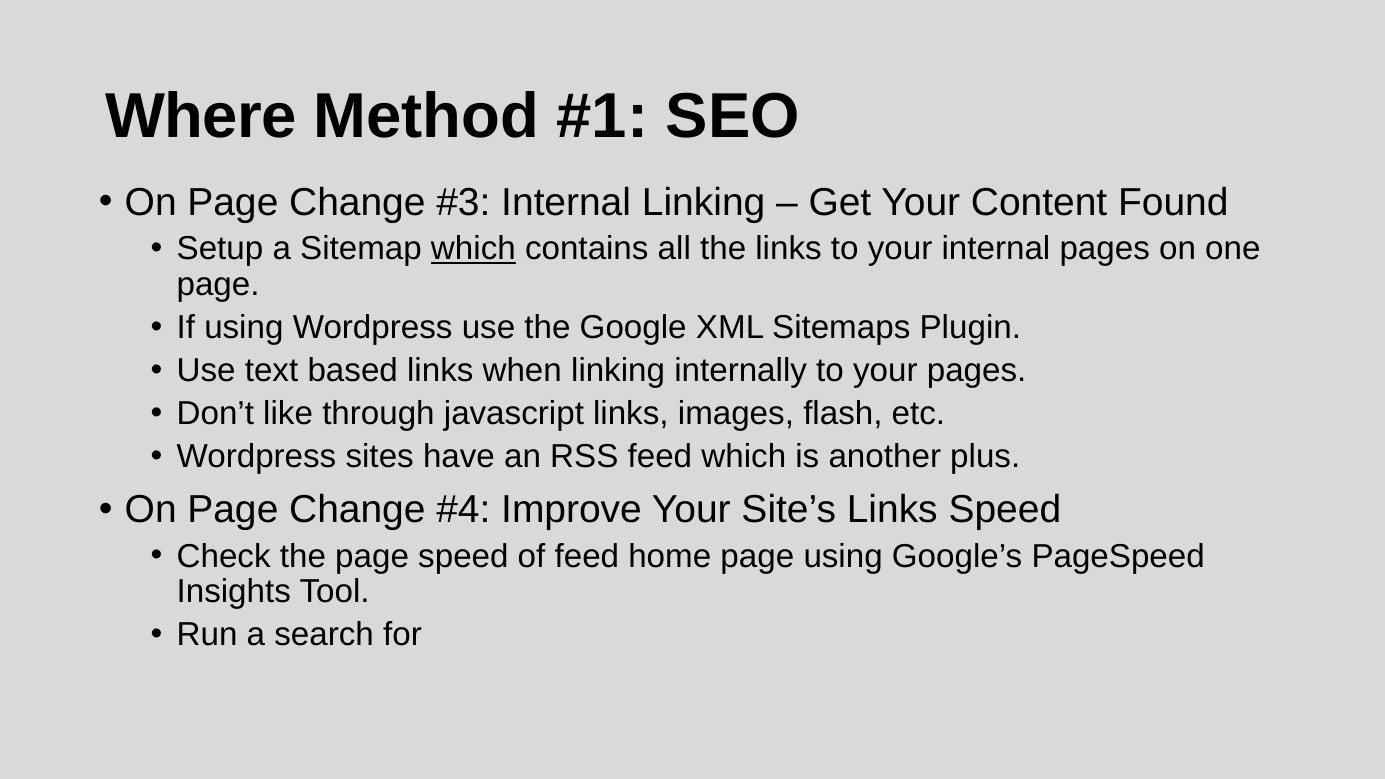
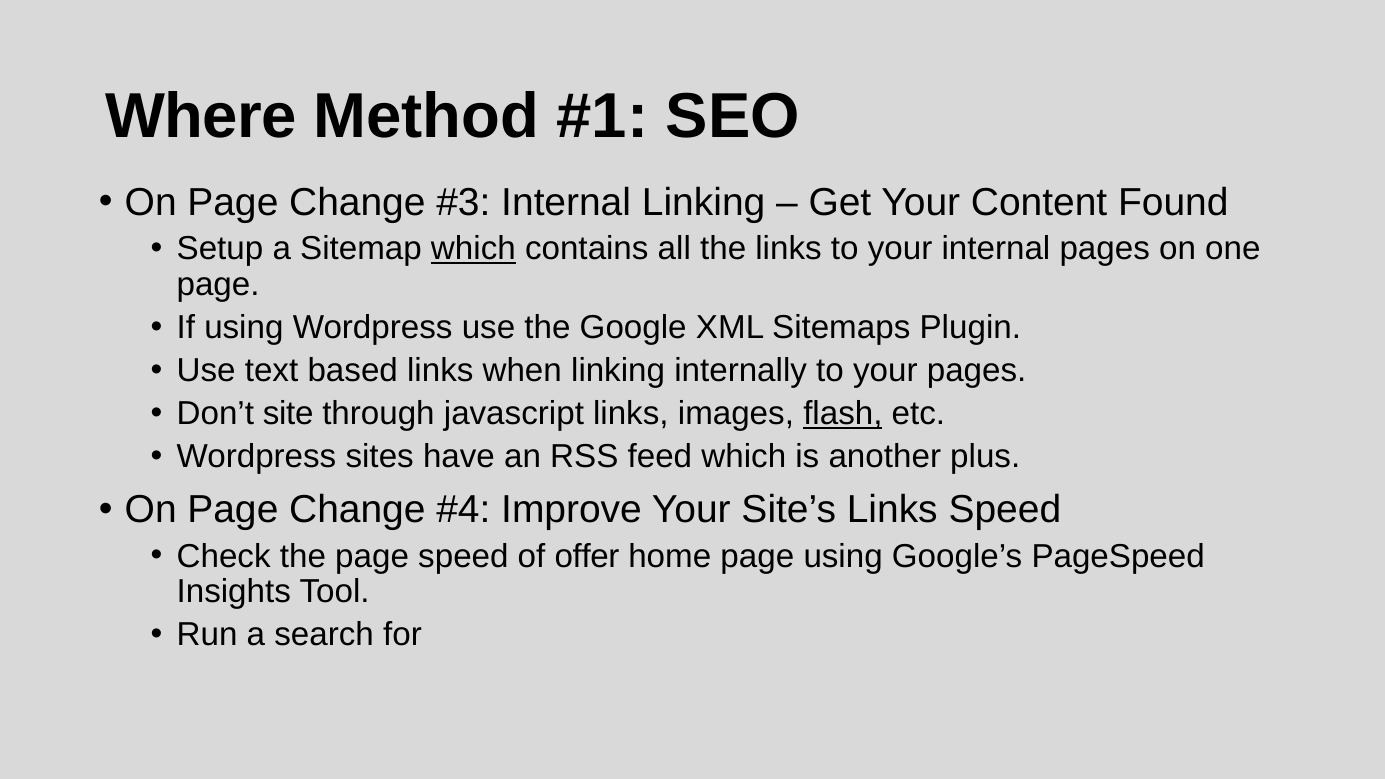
like: like -> site
flash underline: none -> present
of feed: feed -> offer
